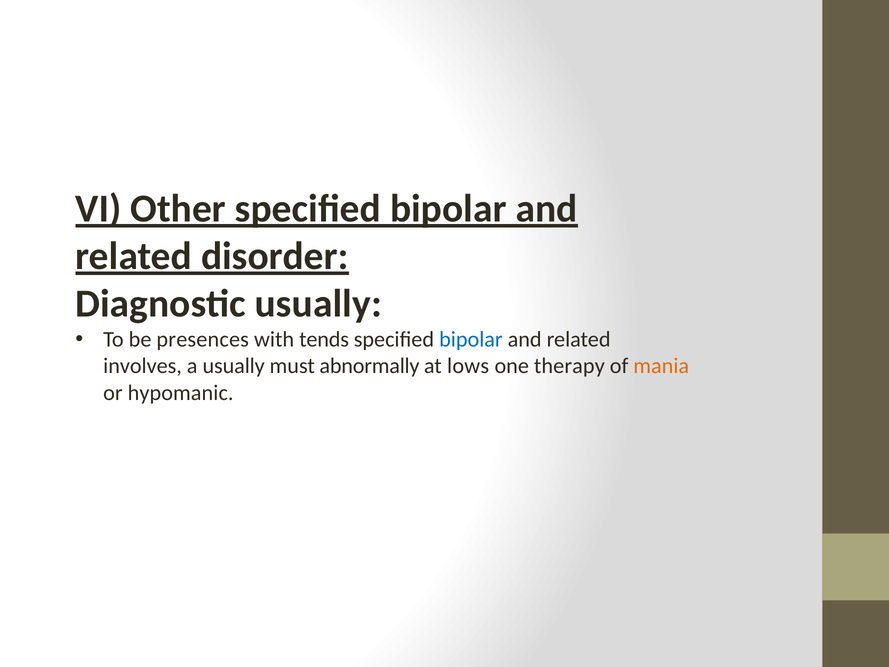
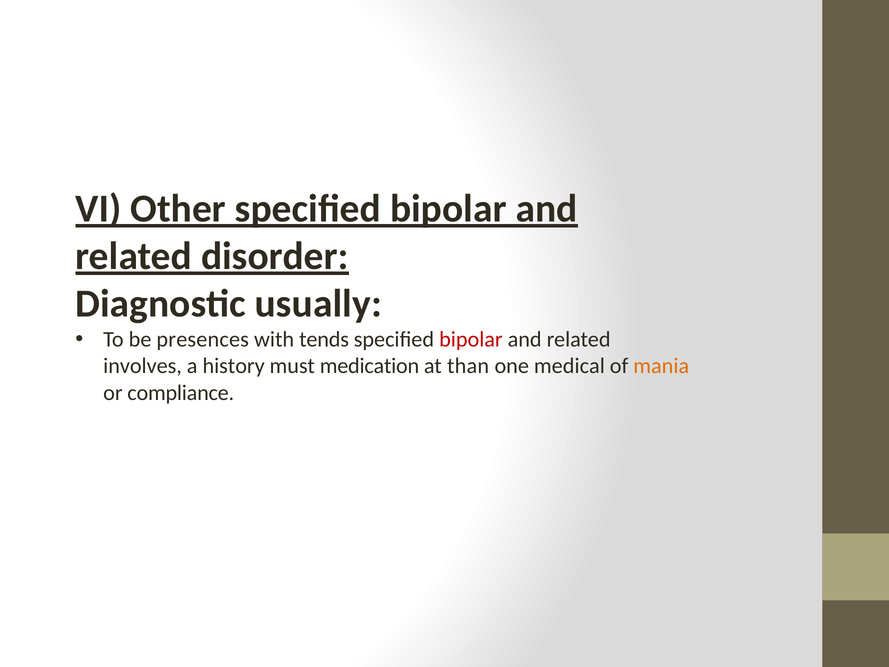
bipolar at (471, 339) colour: blue -> red
a usually: usually -> history
abnormally: abnormally -> medication
lows: lows -> than
therapy: therapy -> medical
hypomanic: hypomanic -> compliance
